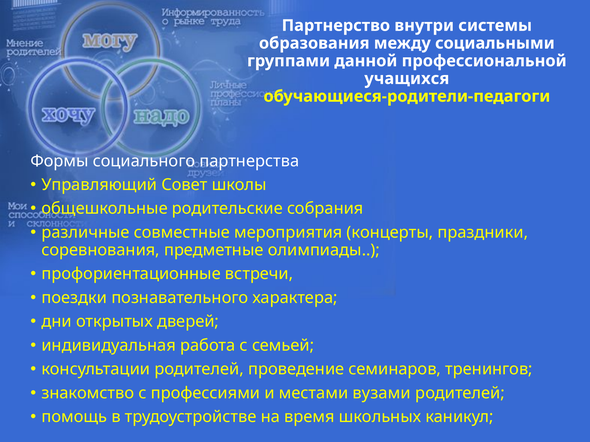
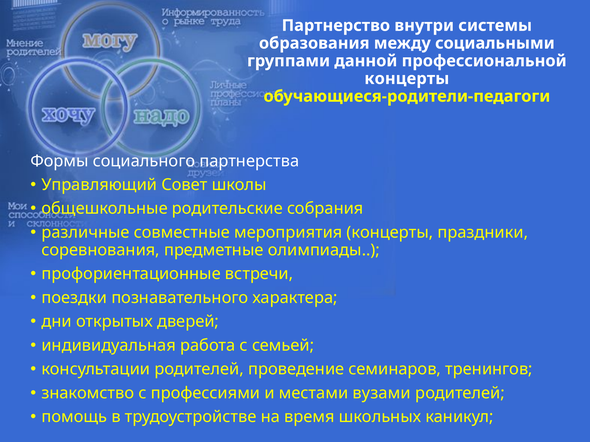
учащихся at (407, 79): учащихся -> концерты
